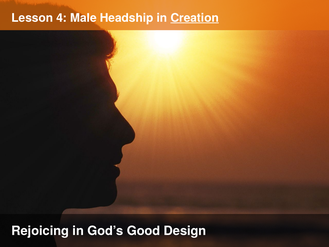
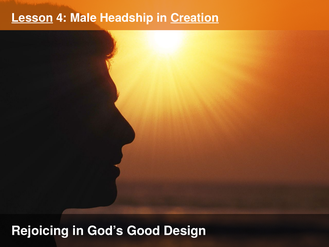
Lesson underline: none -> present
